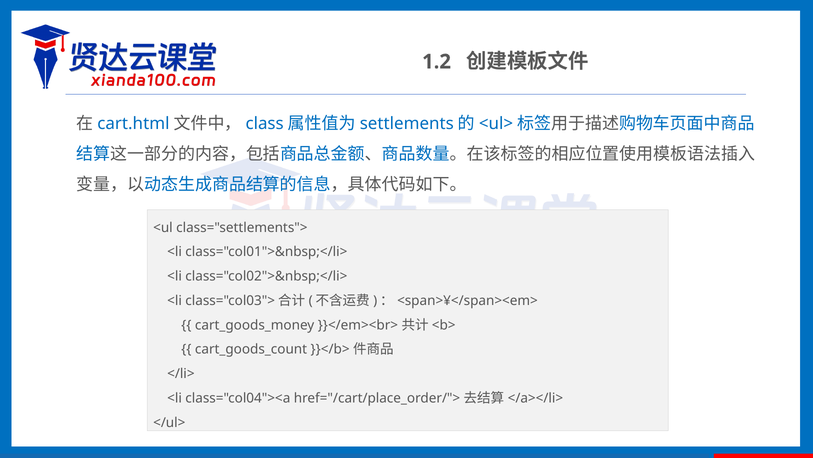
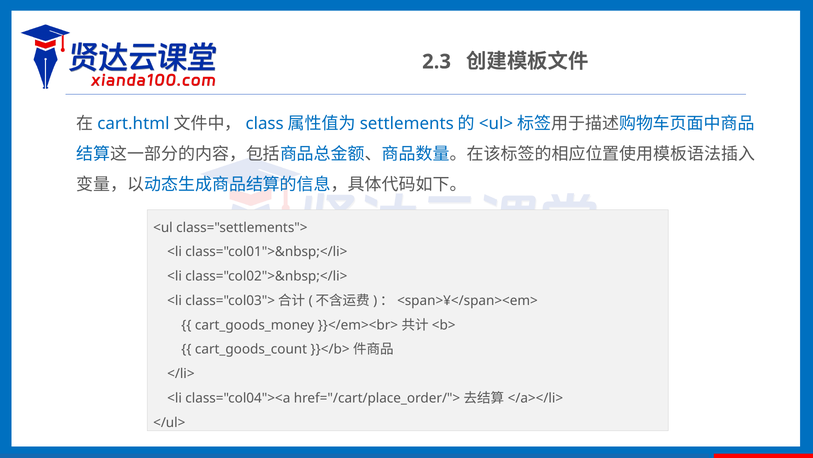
1.2: 1.2 -> 2.3
